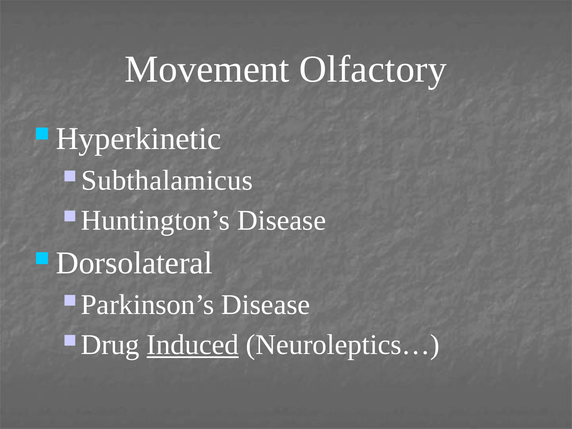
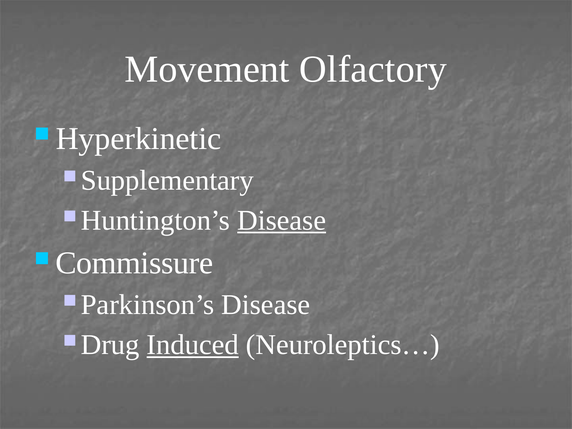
Subthalamicus: Subthalamicus -> Supplementary
Disease at (282, 220) underline: none -> present
Dorsolateral: Dorsolateral -> Commissure
